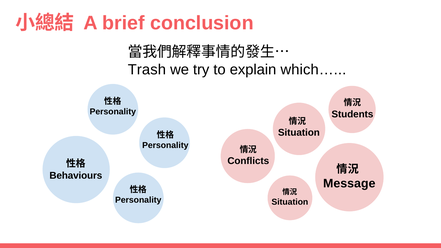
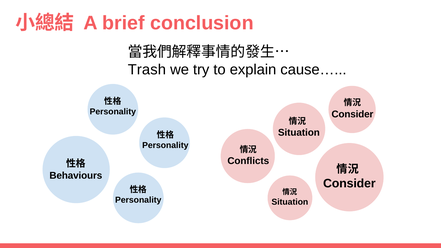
which…: which… -> cause…
Students at (352, 114): Students -> Consider
Message at (349, 184): Message -> Consider
